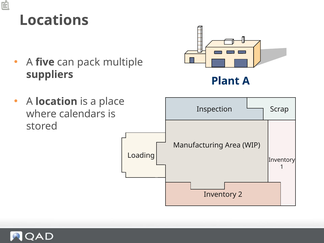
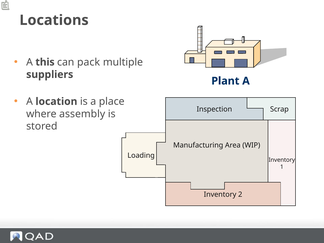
five: five -> this
calendars: calendars -> assembly
